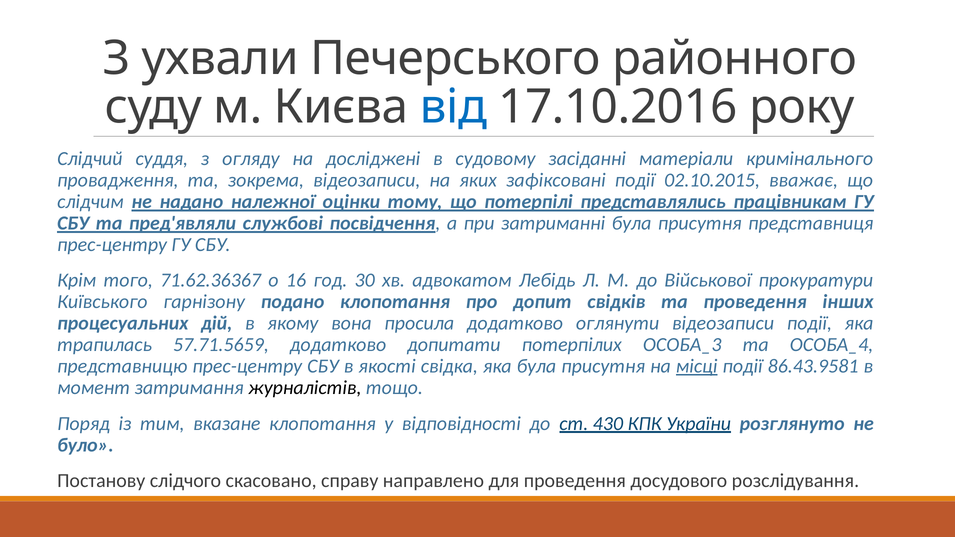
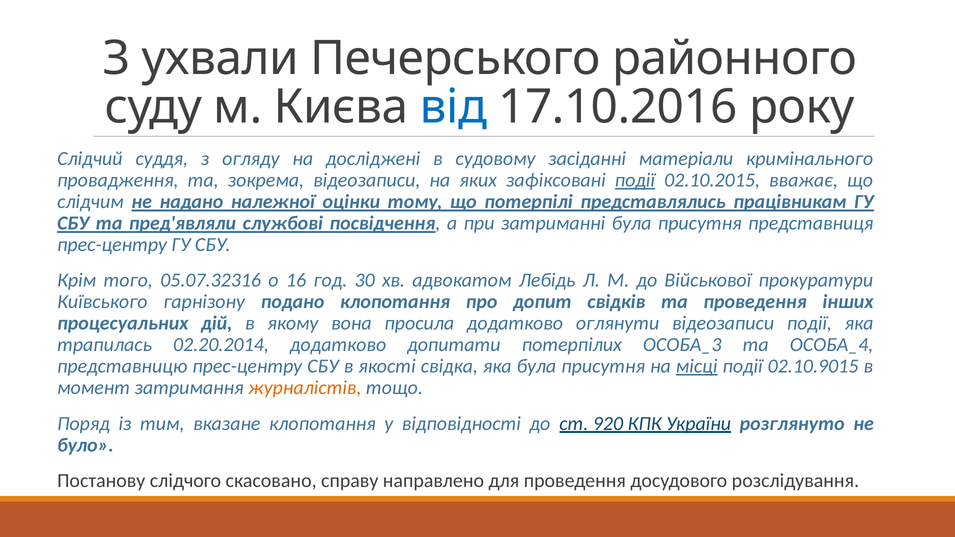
події at (635, 180) underline: none -> present
71.62.36367: 71.62.36367 -> 05.07.32316
57.71.5659: 57.71.5659 -> 02.20.2014
86.43.9581: 86.43.9581 -> 02.10.9015
журналістів colour: black -> orange
430: 430 -> 920
